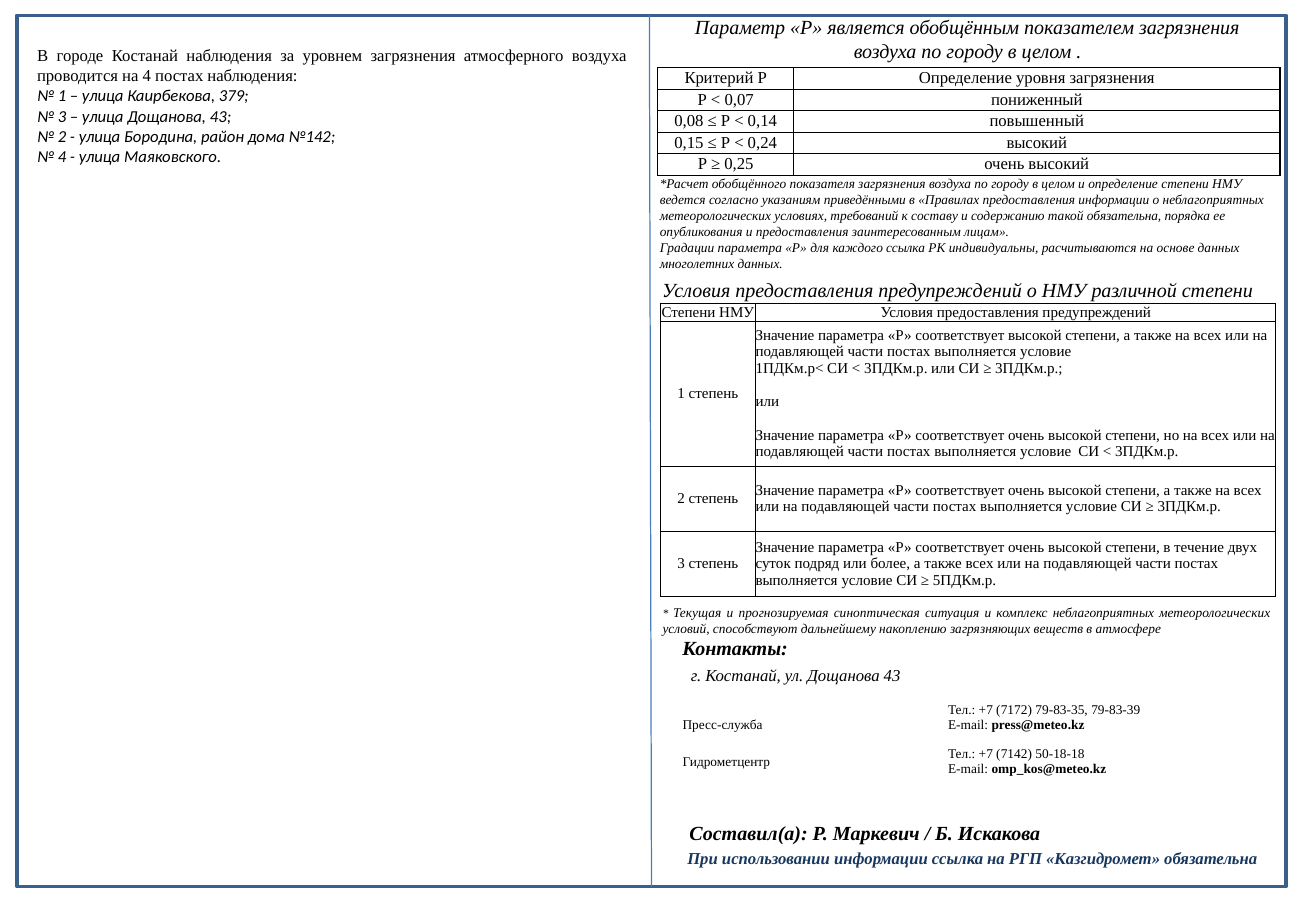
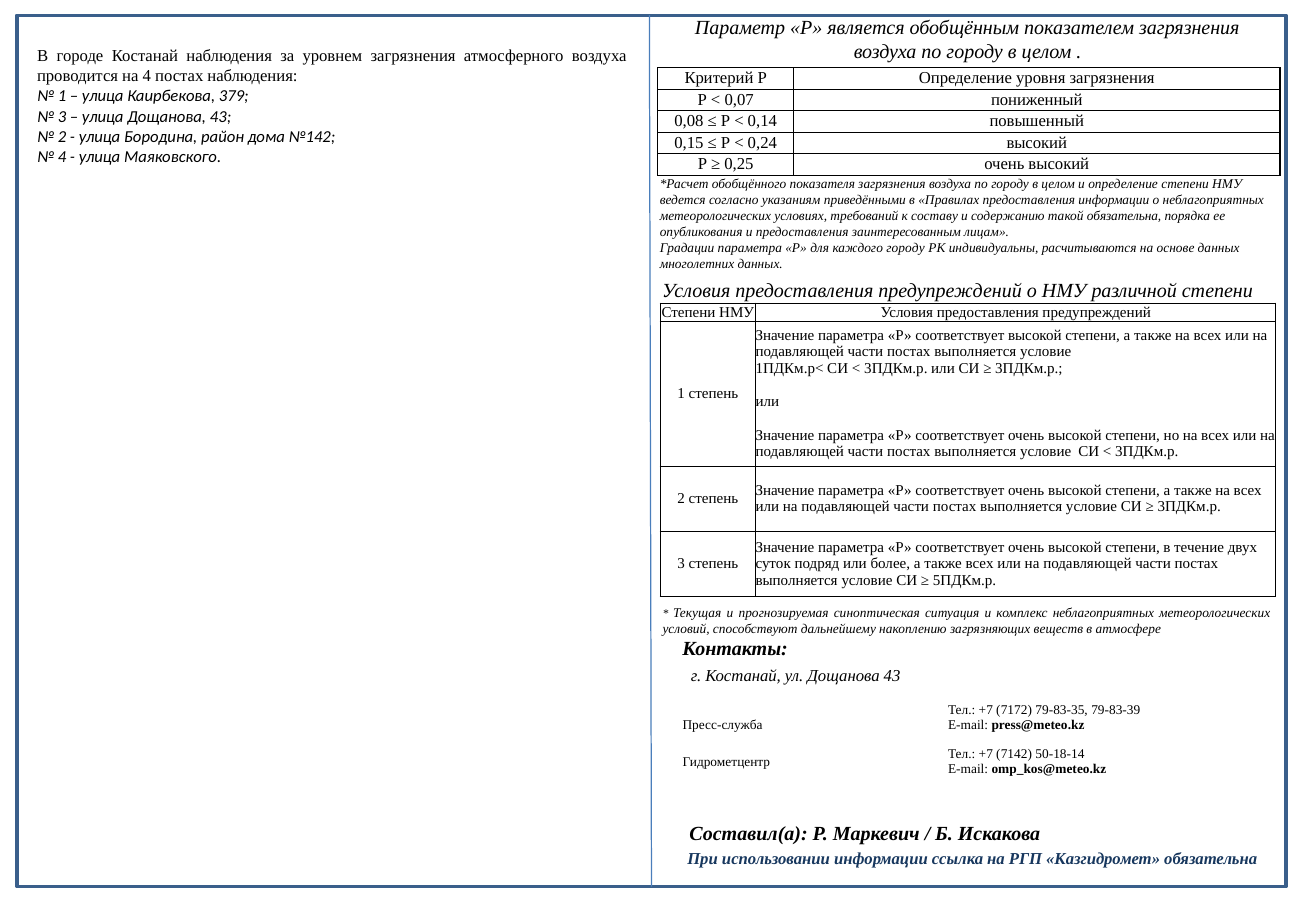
каждого ссылка: ссылка -> городу
50-18-18: 50-18-18 -> 50-18-14
